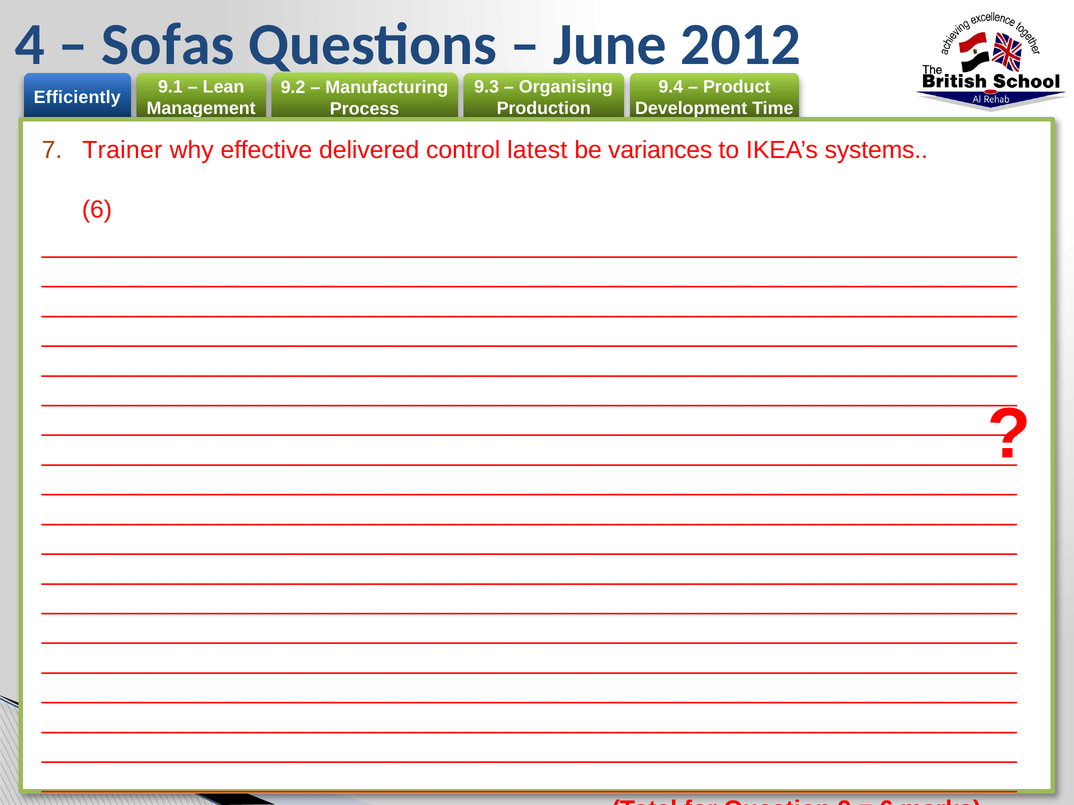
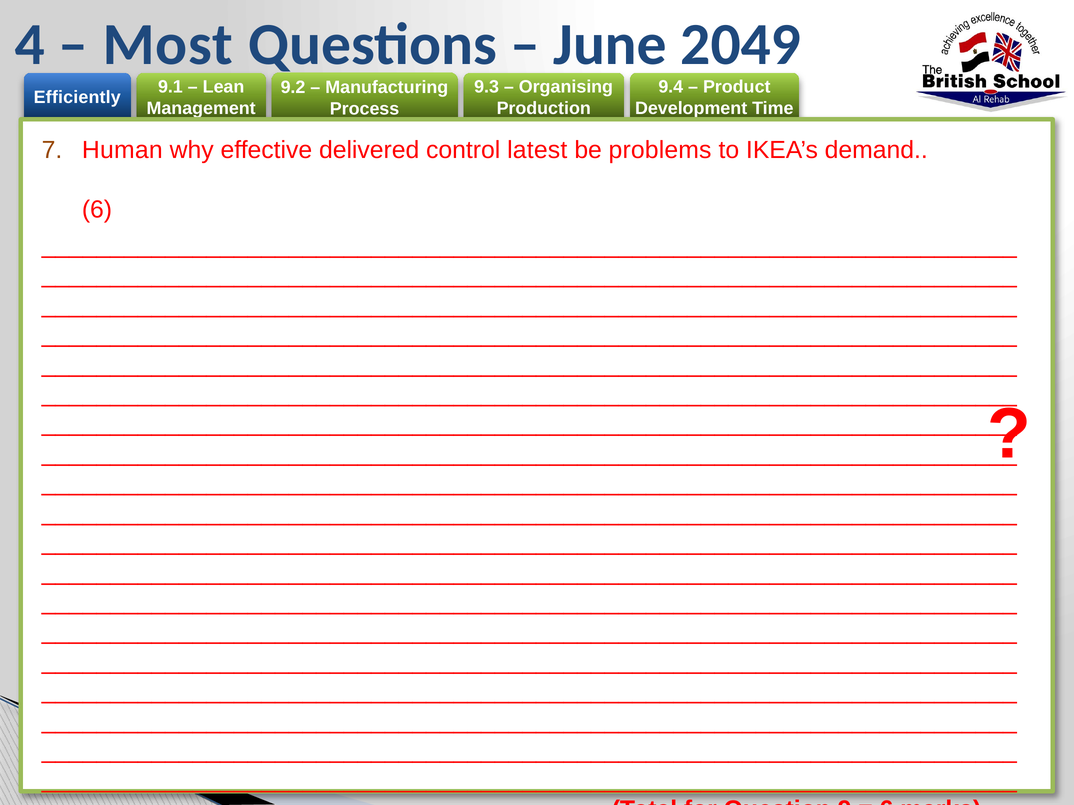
Sofas: Sofas -> Most
2012: 2012 -> 2049
Trainer: Trainer -> Human
variances: variances -> problems
systems: systems -> demand
